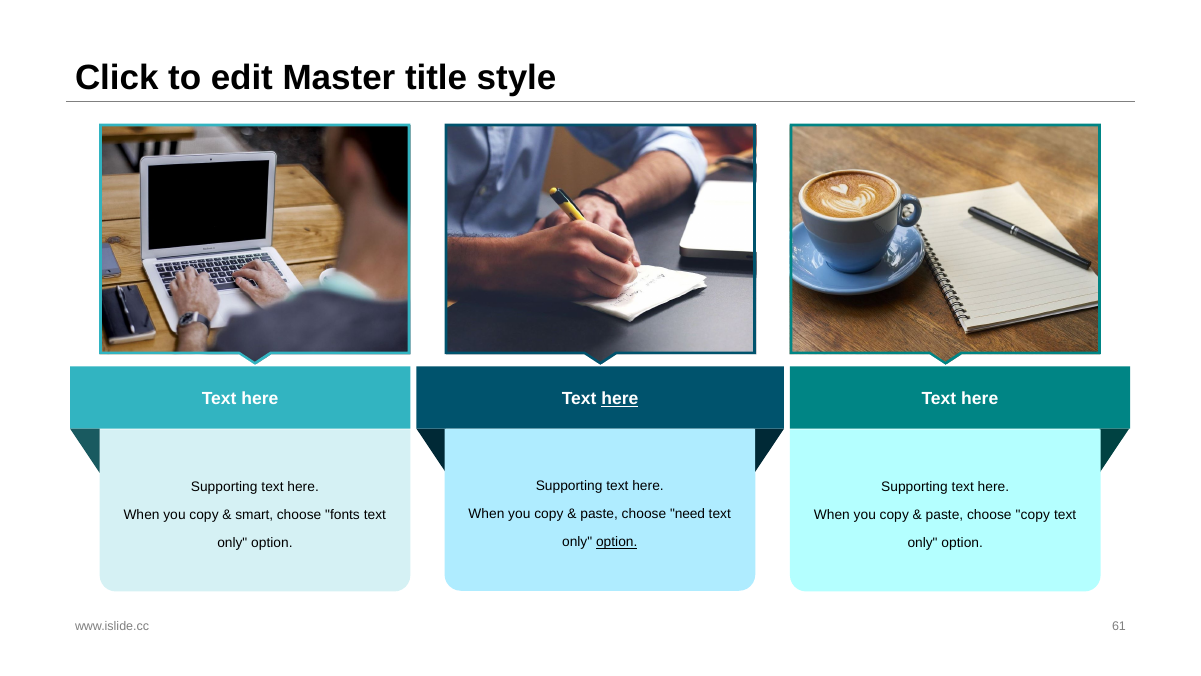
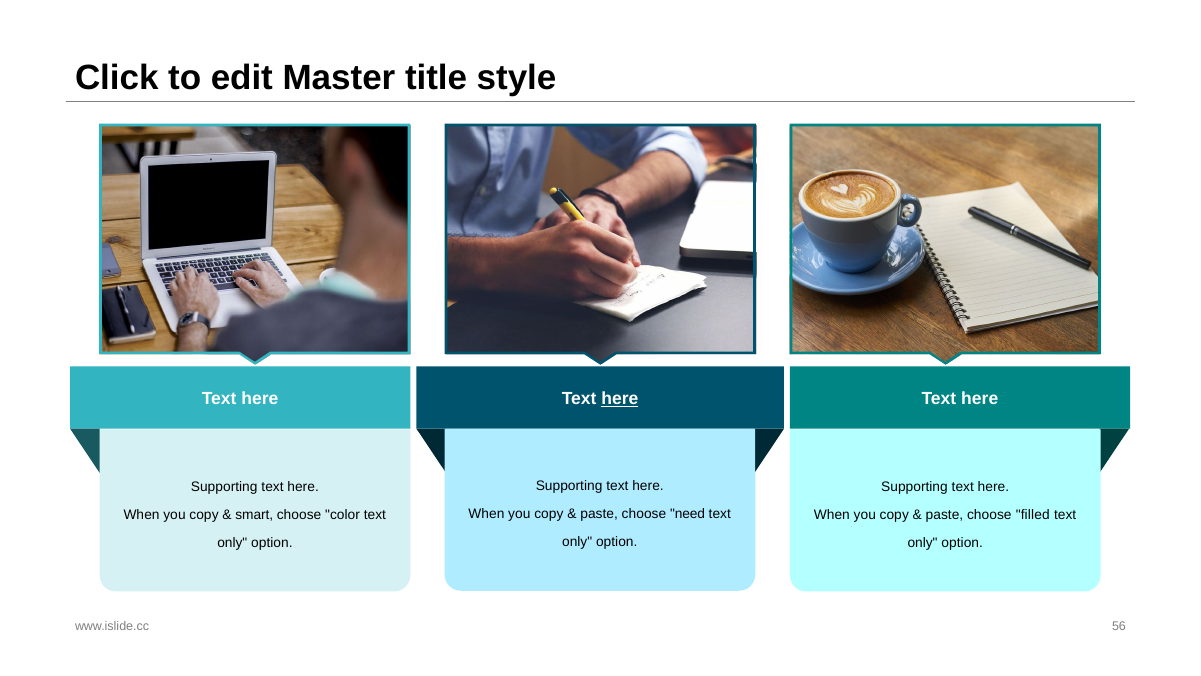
fonts: fonts -> color
choose copy: copy -> filled
option at (617, 542) underline: present -> none
61: 61 -> 56
